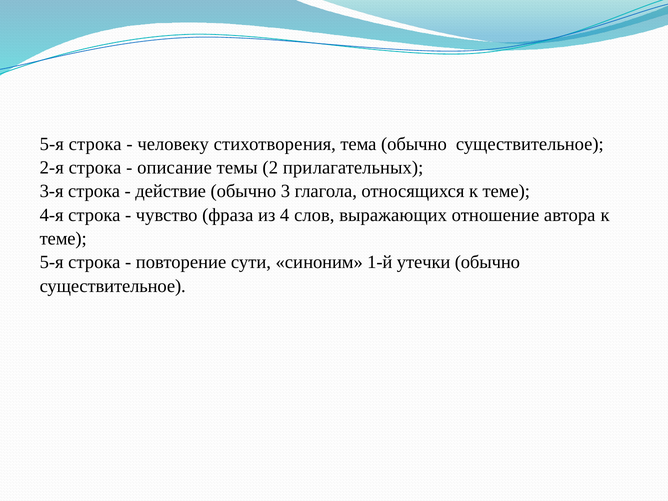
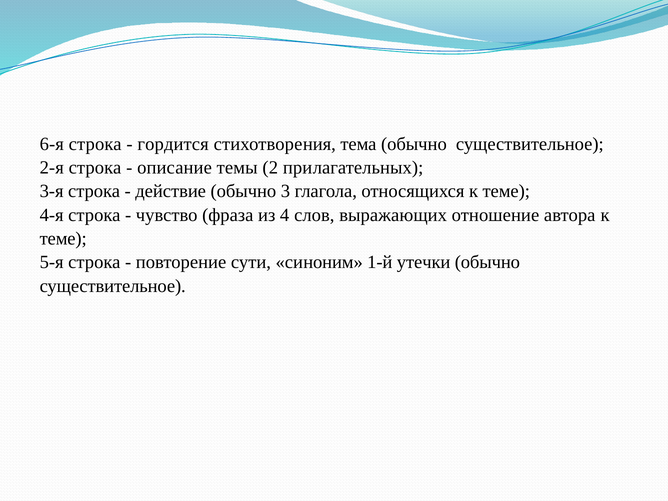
5-я at (52, 144): 5-я -> 6-я
человеку: человеку -> гордится
